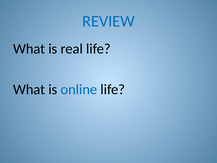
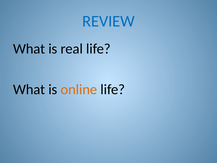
online colour: blue -> orange
